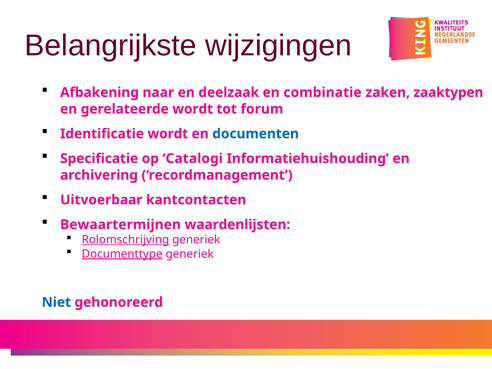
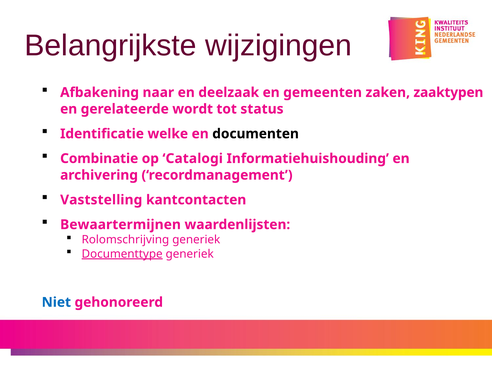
combinatie: combinatie -> gemeenten
forum: forum -> status
Identificatie wordt: wordt -> welke
documenten colour: blue -> black
Specificatie: Specificatie -> Combinatie
Uitvoerbaar: Uitvoerbaar -> Vaststelling
Rolomschrijving underline: present -> none
